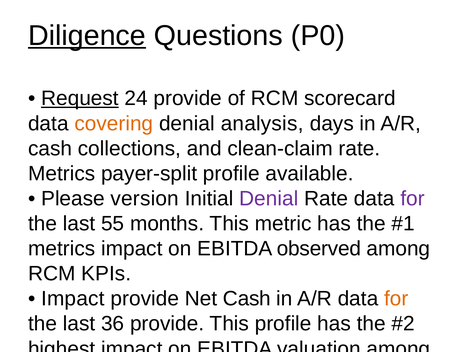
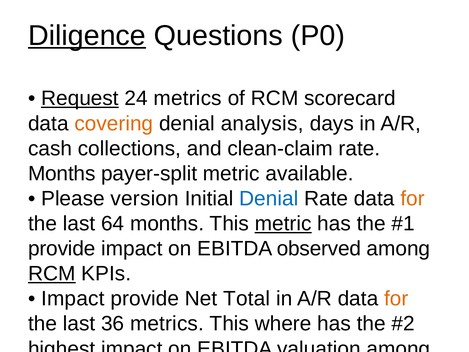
24 provide: provide -> metrics
Metrics at (62, 173): Metrics -> Months
payer-split profile: profile -> metric
Denial at (269, 198) colour: purple -> blue
for at (412, 198) colour: purple -> orange
55: 55 -> 64
metric at (283, 223) underline: none -> present
metrics at (62, 248): metrics -> provide
RCM at (52, 273) underline: none -> present
Net Cash: Cash -> Total
36 provide: provide -> metrics
This profile: profile -> where
